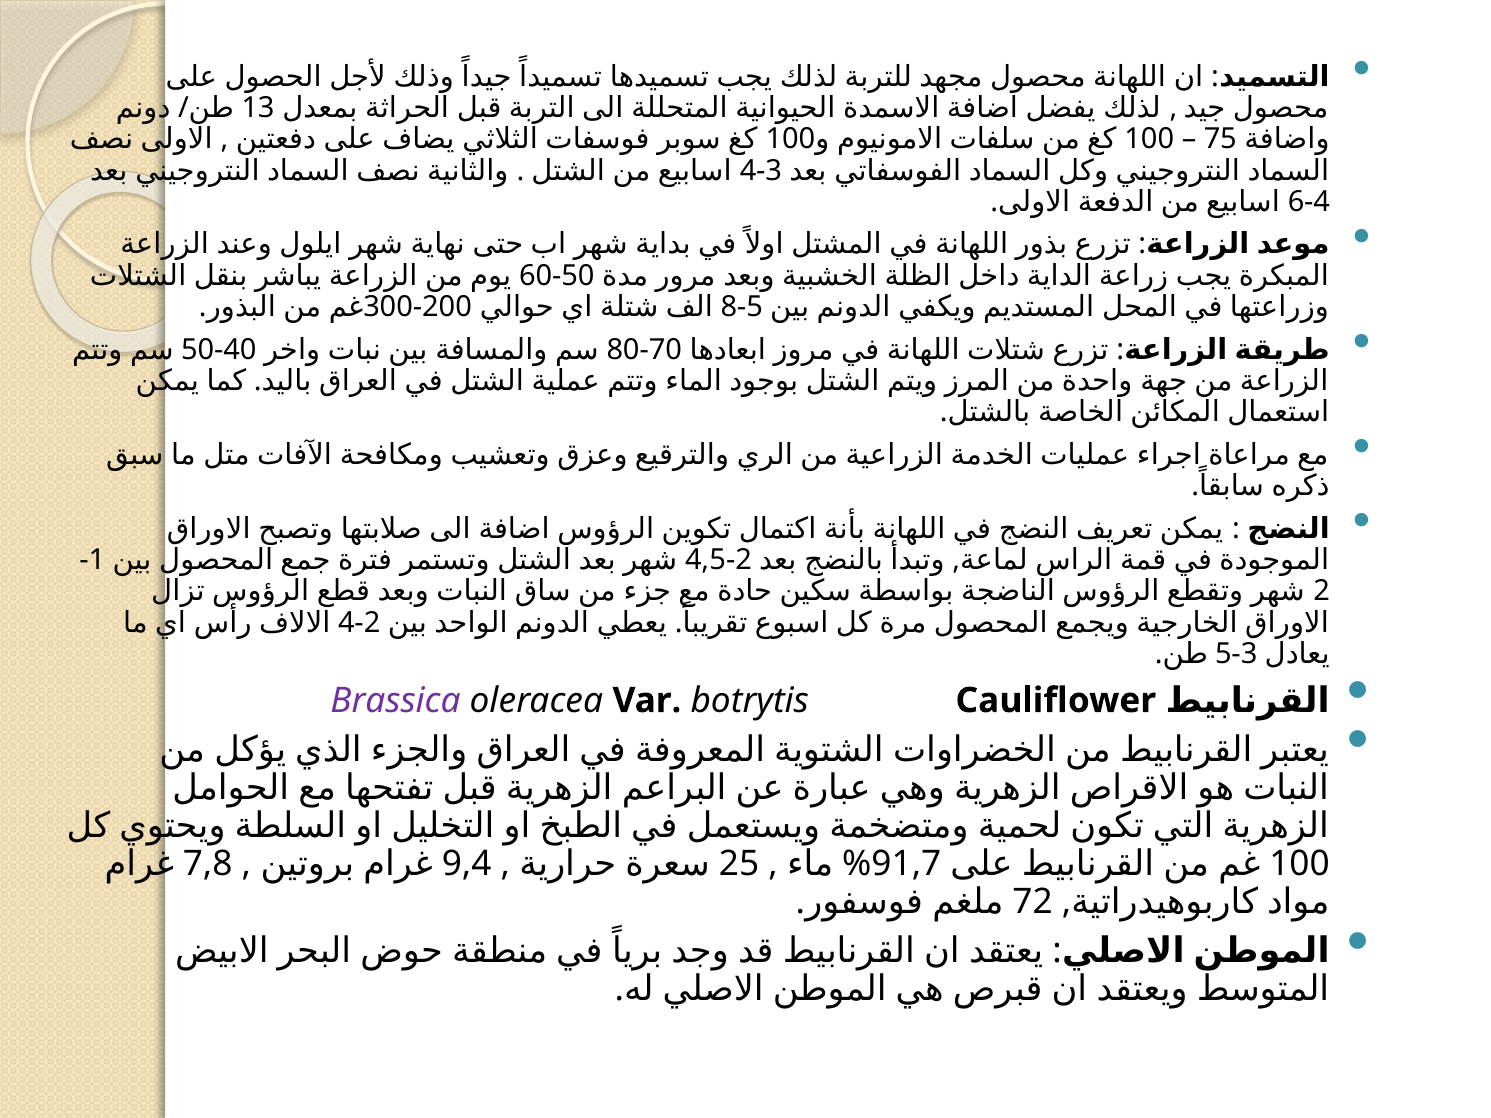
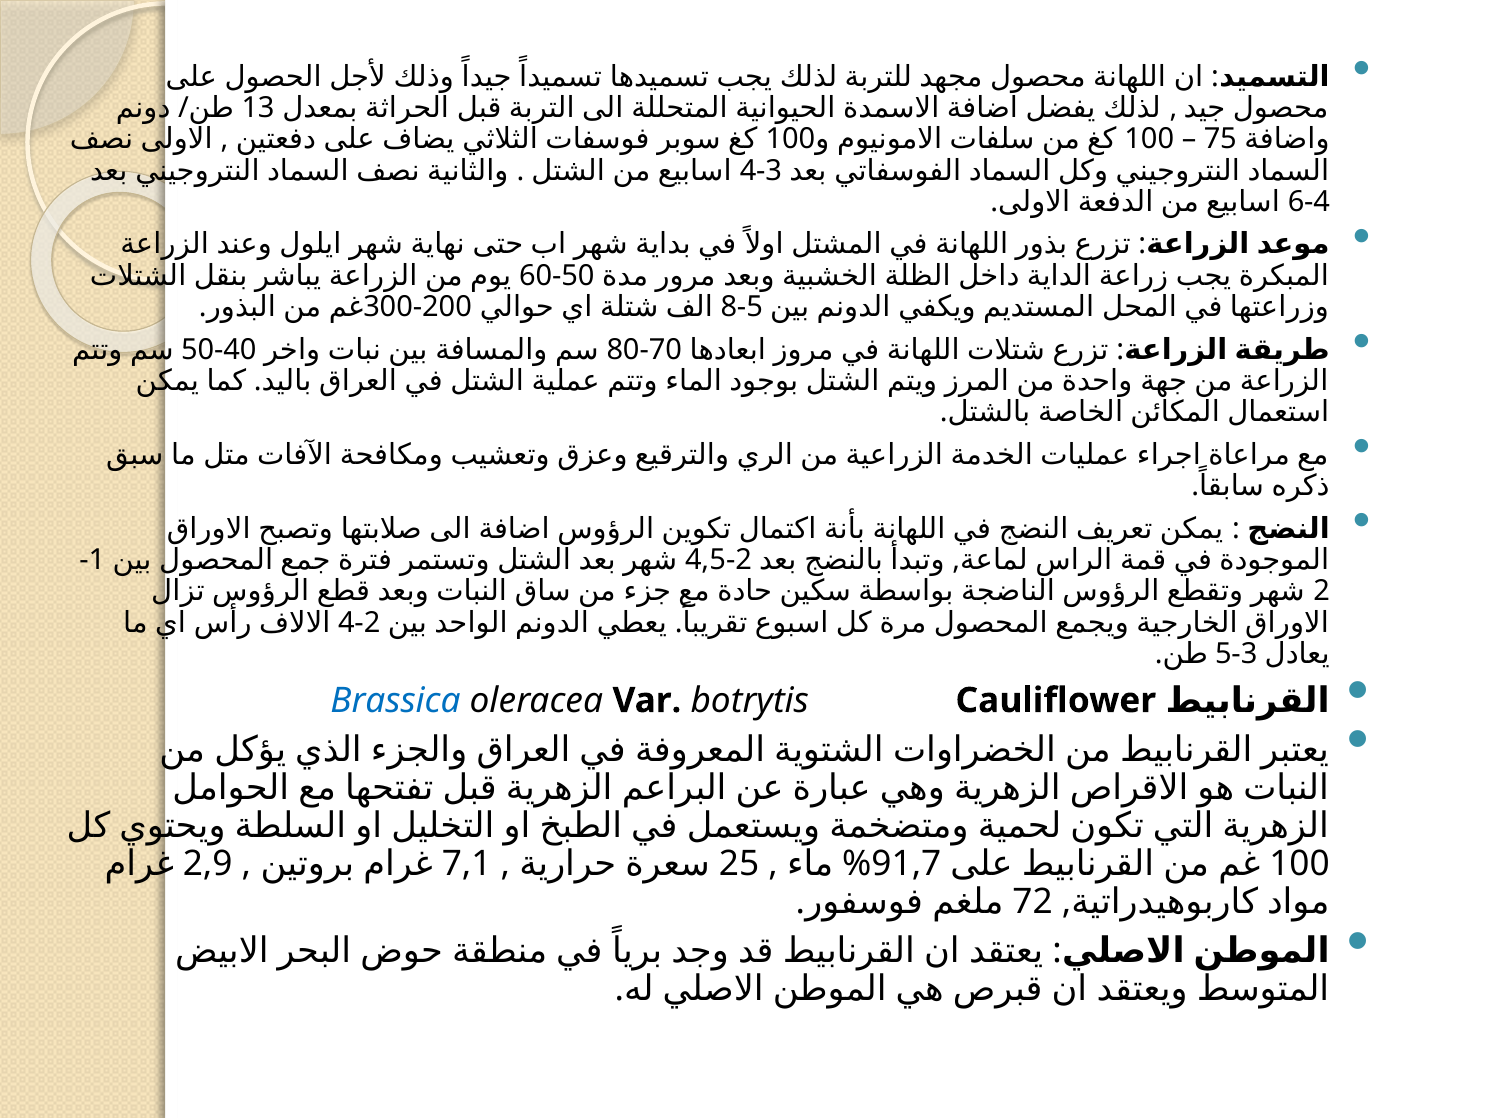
Brassica colour: purple -> blue
7,8: 7,8 -> 2,9
9,4: 9,4 -> 7,1
